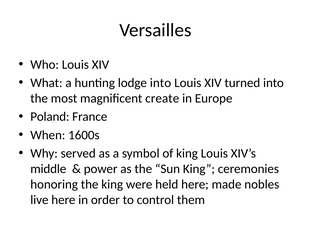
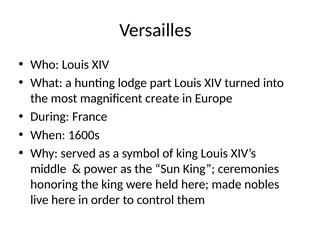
lodge into: into -> part
Poland: Poland -> During
